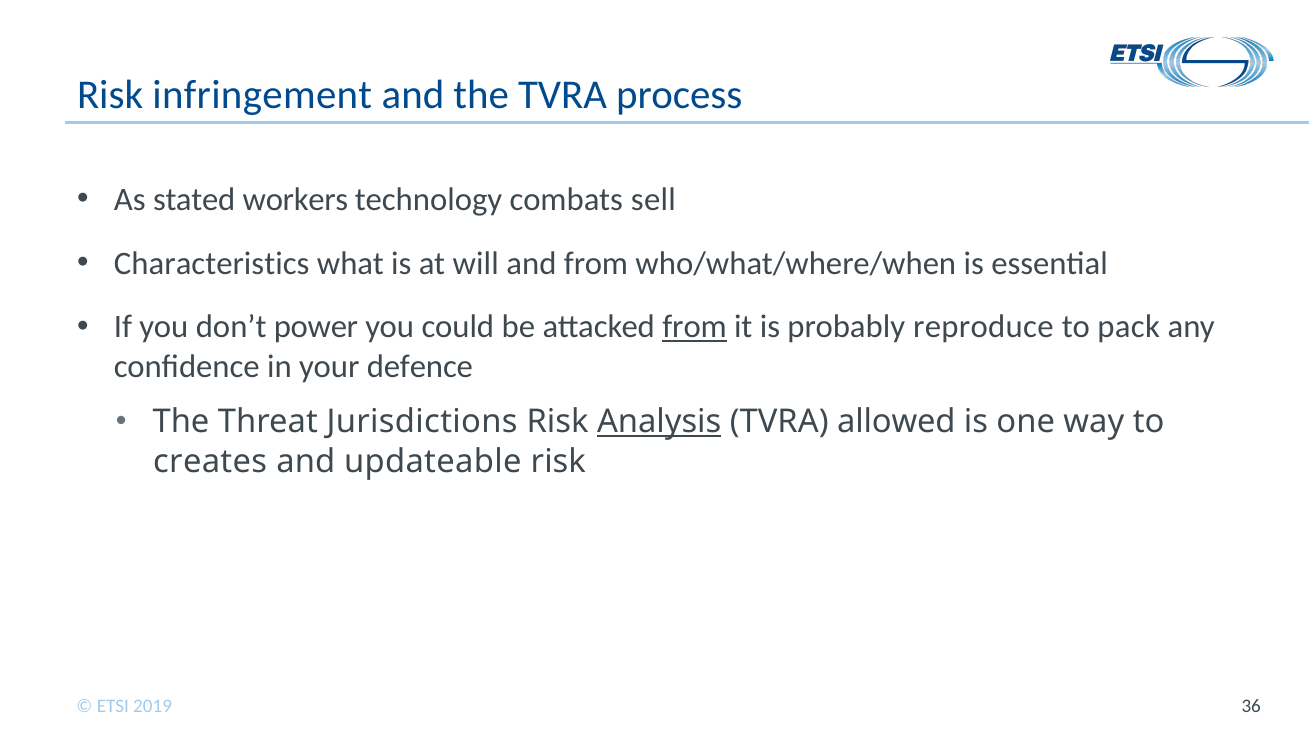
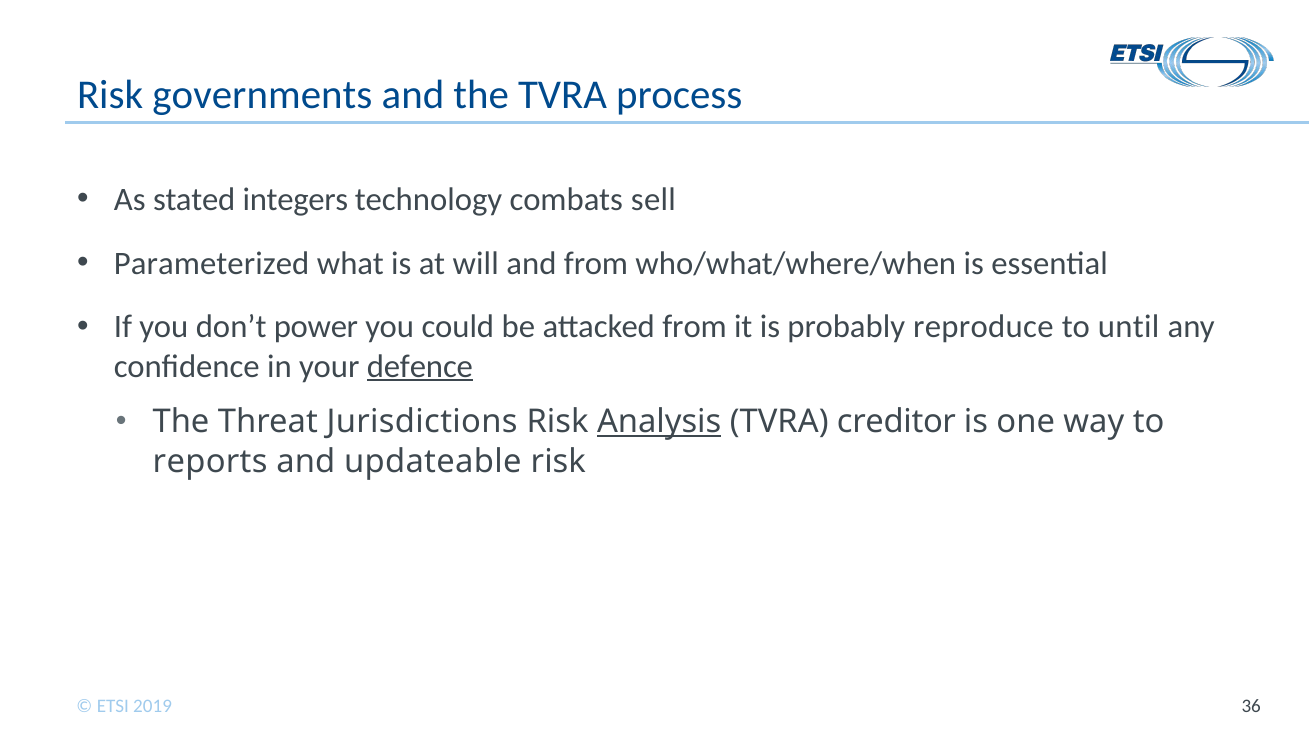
infringement: infringement -> governments
workers: workers -> integers
Characteristics: Characteristics -> Parameterized
from at (695, 327) underline: present -> none
pack: pack -> until
defence underline: none -> present
allowed: allowed -> creditor
creates: creates -> reports
